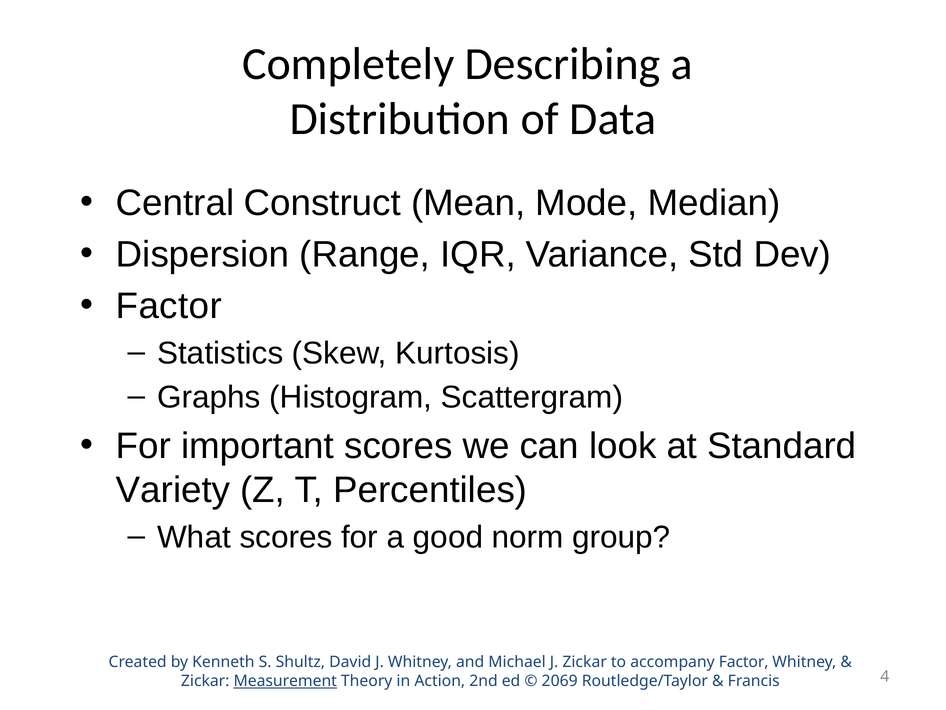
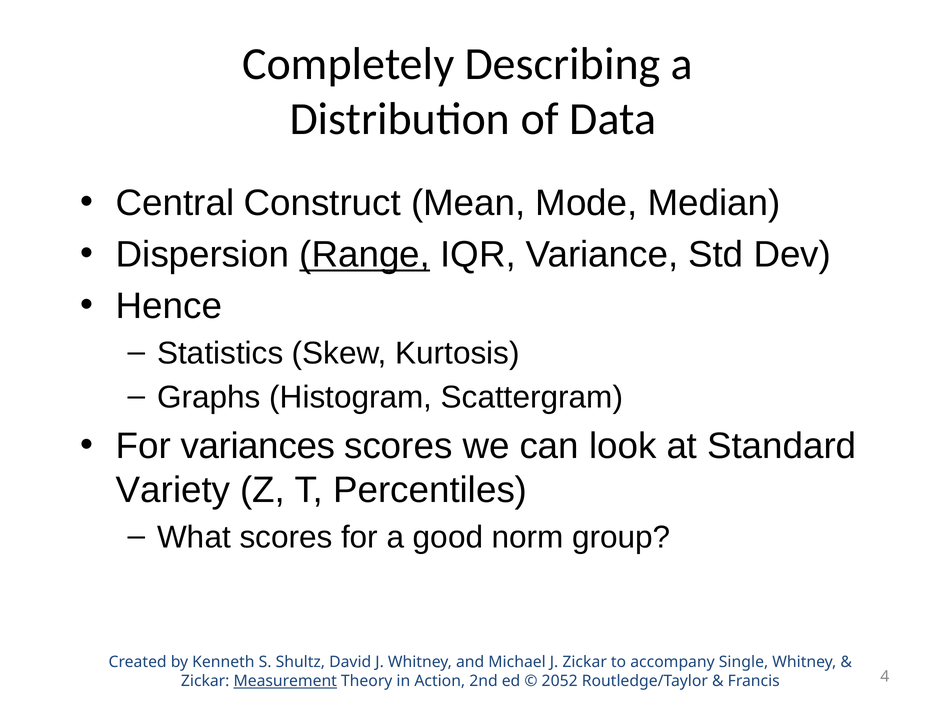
Range underline: none -> present
Factor at (169, 306): Factor -> Hence
important: important -> variances
accompany Factor: Factor -> Single
2069: 2069 -> 2052
